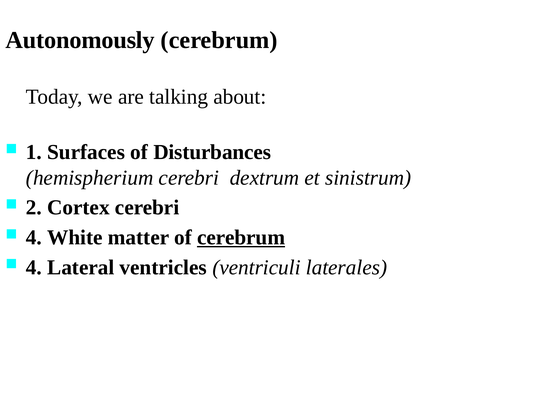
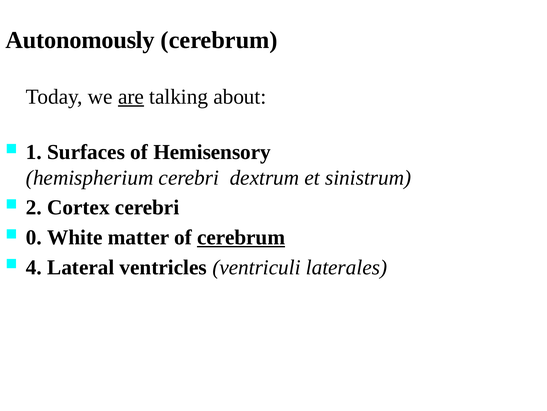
are underline: none -> present
Disturbances: Disturbances -> Hemisensory
4 at (34, 237): 4 -> 0
